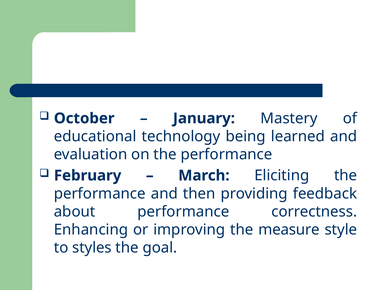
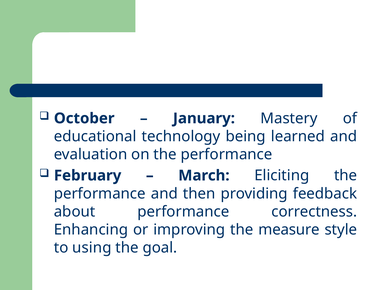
styles: styles -> using
